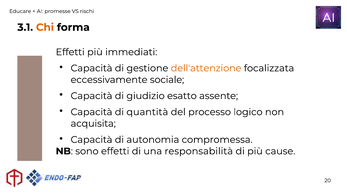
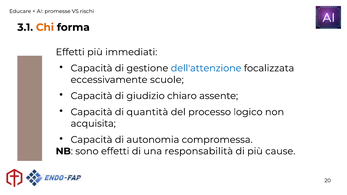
dell'attenzione colour: orange -> blue
sociale: sociale -> scuole
esatto: esatto -> chiaro
